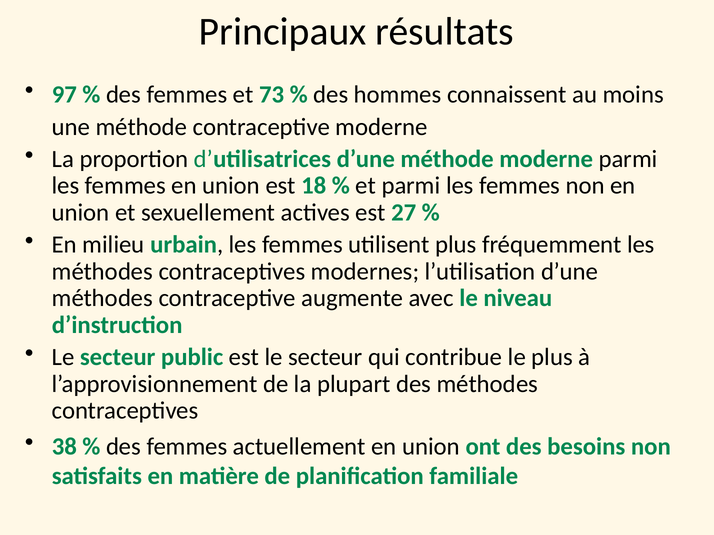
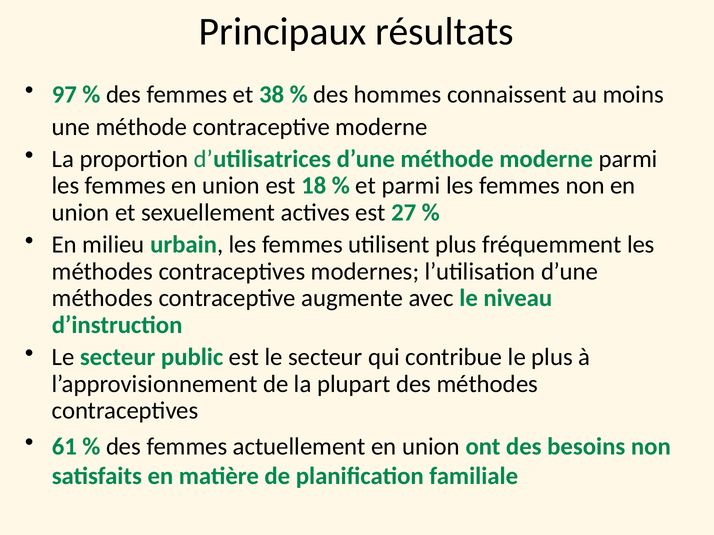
73: 73 -> 38
38: 38 -> 61
